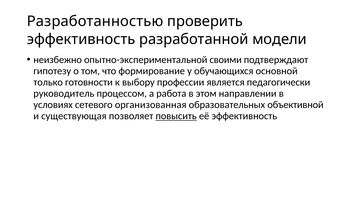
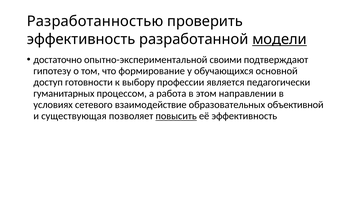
модели underline: none -> present
неизбежно: неизбежно -> достаточно
только: только -> доступ
руководитель: руководитель -> гуманитарных
организованная: организованная -> взаимодействие
